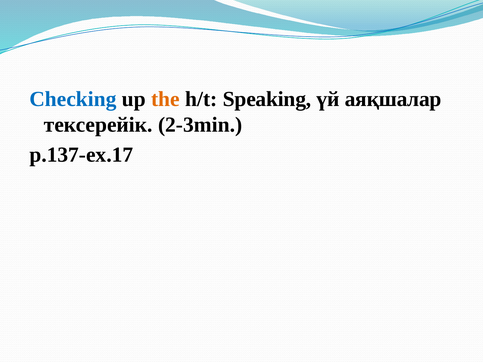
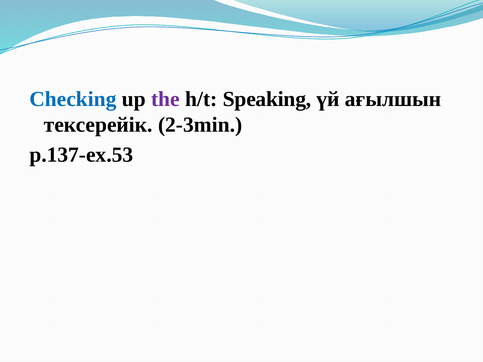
the colour: orange -> purple
аяқшалар: аяқшалар -> ағылшын
p.137-ex.17: p.137-ex.17 -> p.137-ex.53
